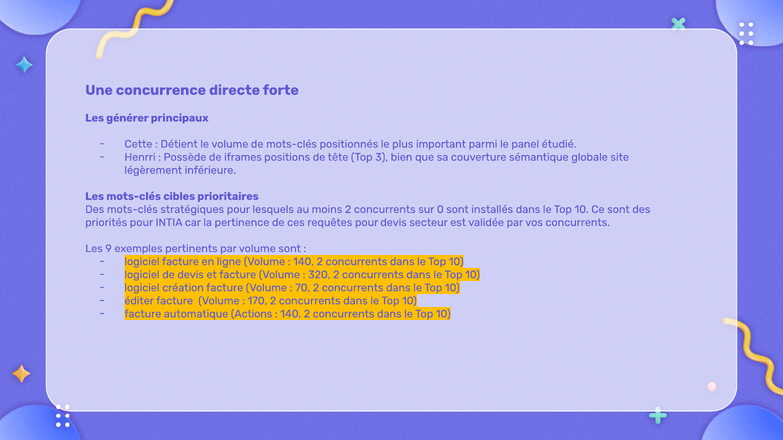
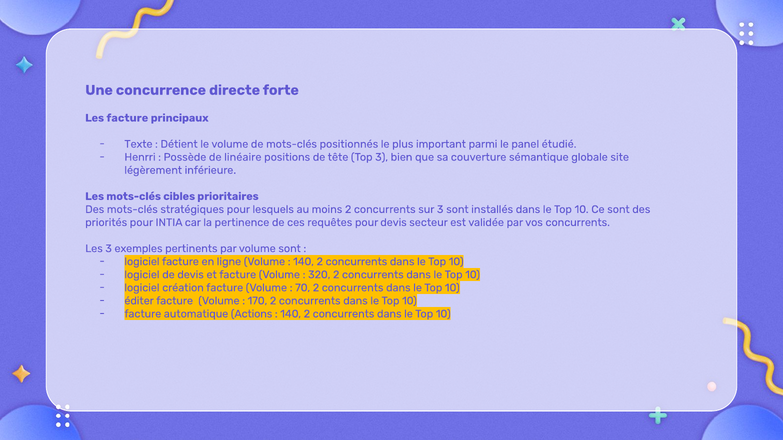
Les générer: générer -> facture
Cette: Cette -> Texte
iframes: iframes -> linéaire
sur 0: 0 -> 3
Les 9: 9 -> 3
